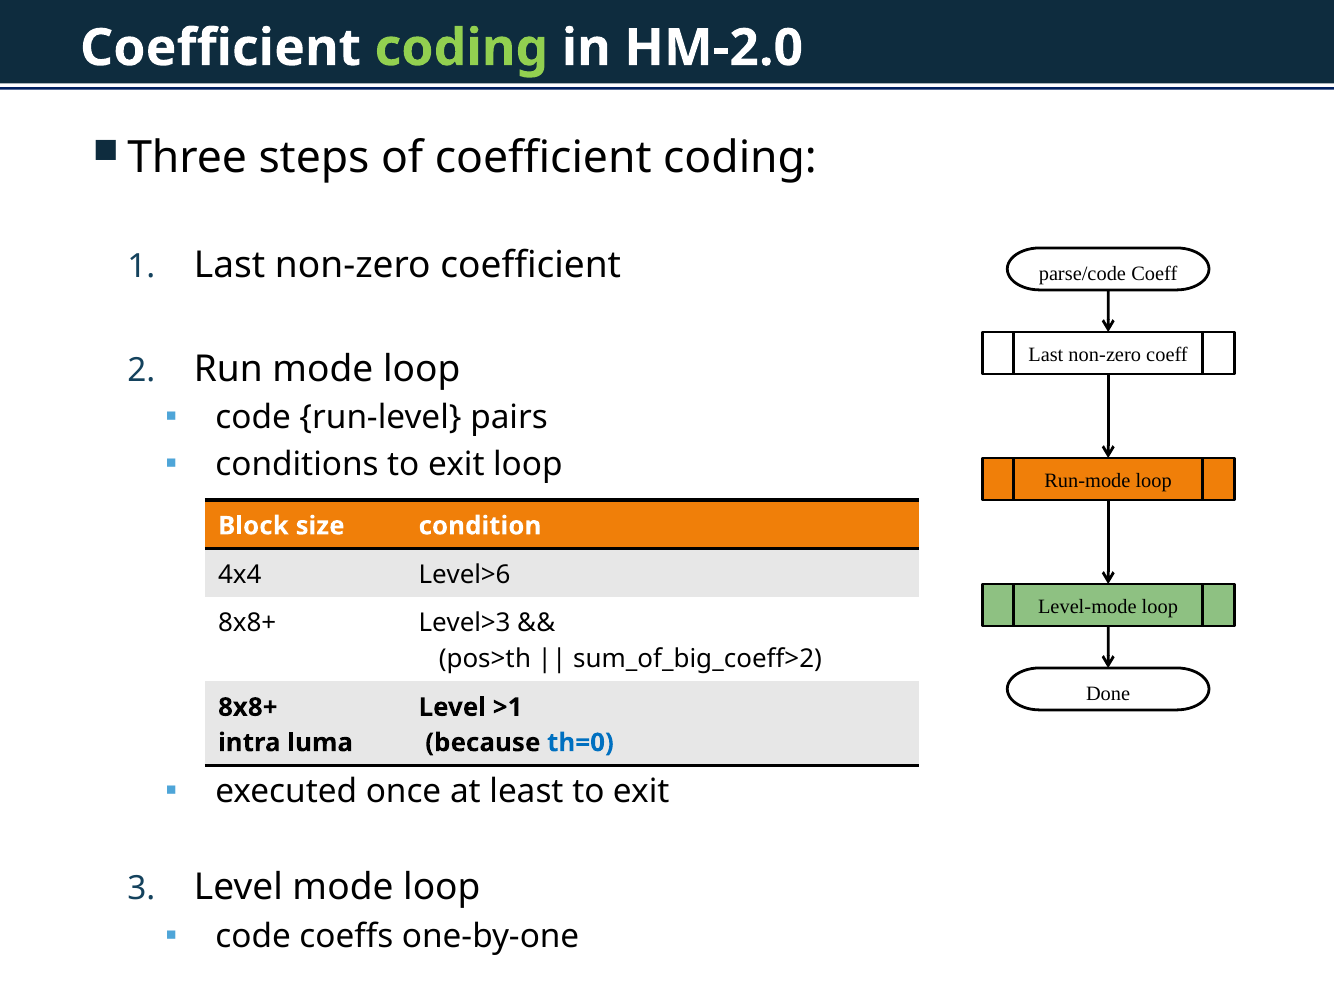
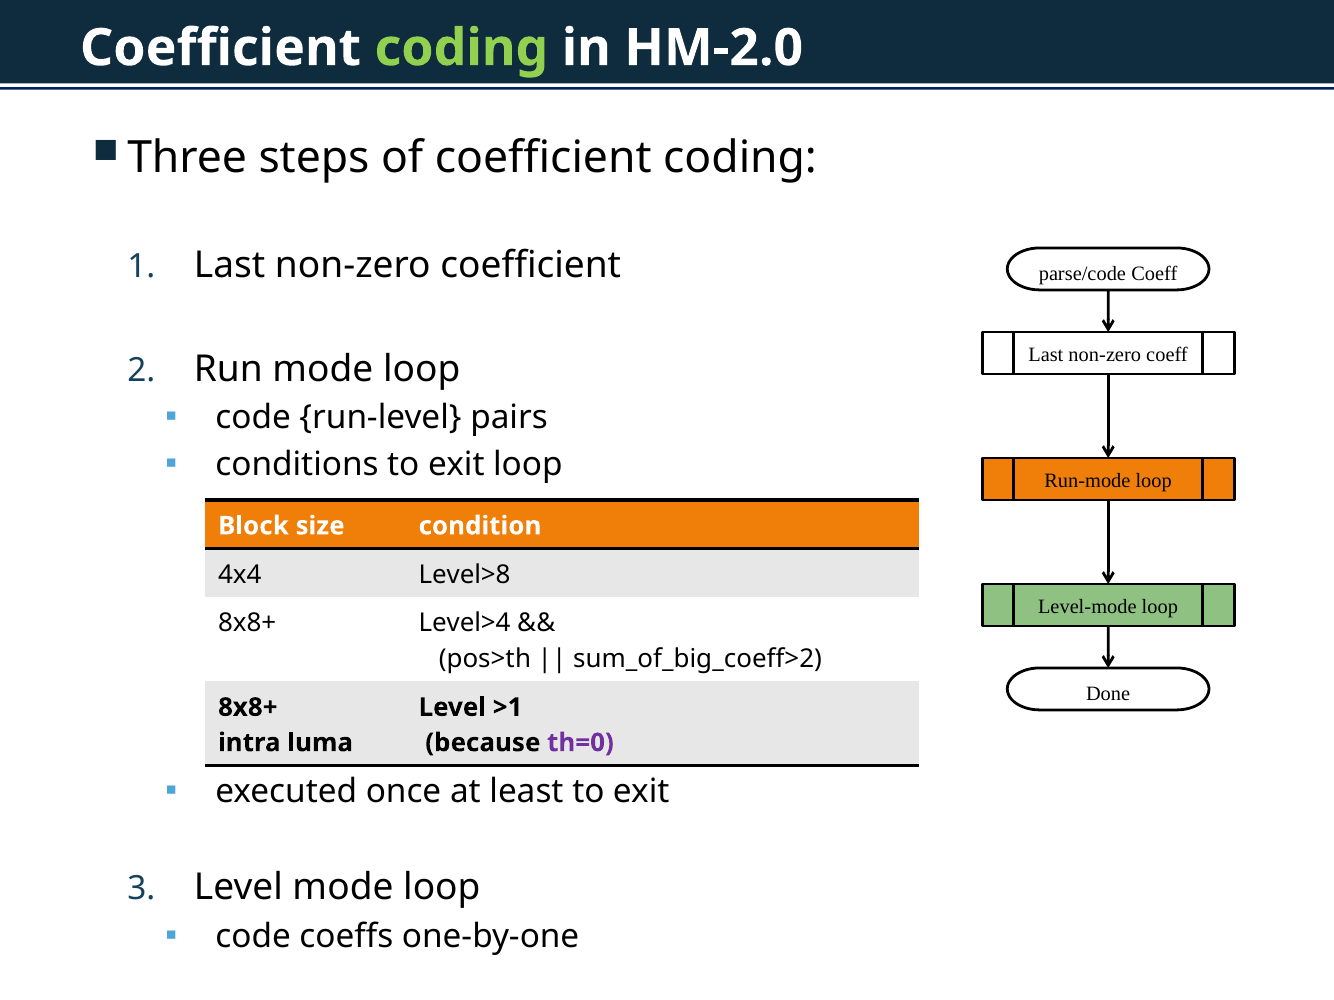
Level>6: Level>6 -> Level>8
Level>3: Level>3 -> Level>4
th=0 colour: blue -> purple
